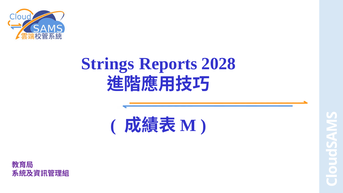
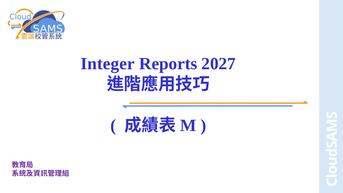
Strings: Strings -> Integer
2028: 2028 -> 2027
